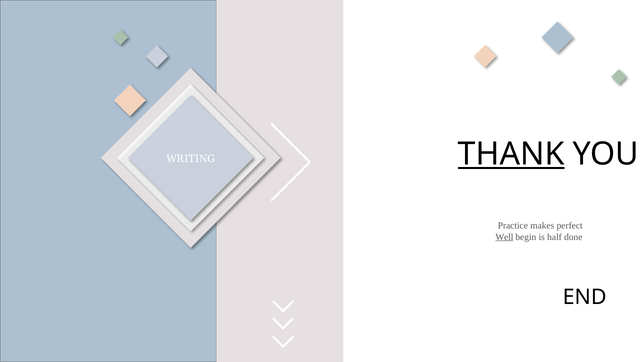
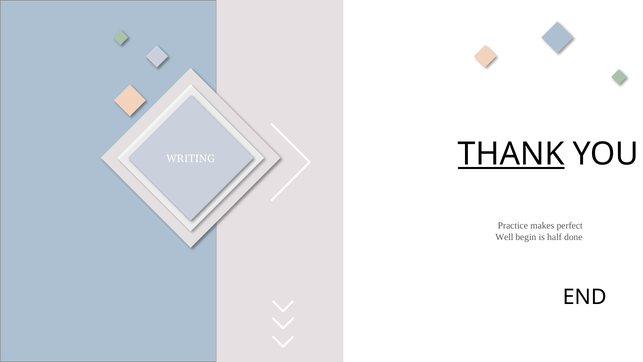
Well underline: present -> none
